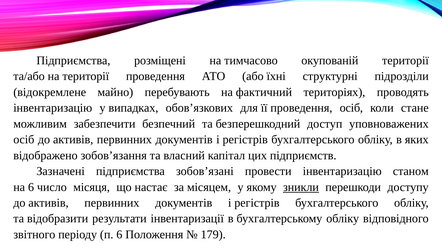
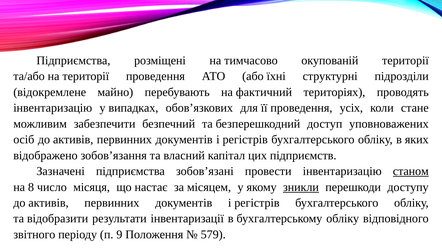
проведення осіб: осіб -> усіх
станом underline: none -> present
на 6: 6 -> 8
п 6: 6 -> 9
179: 179 -> 579
